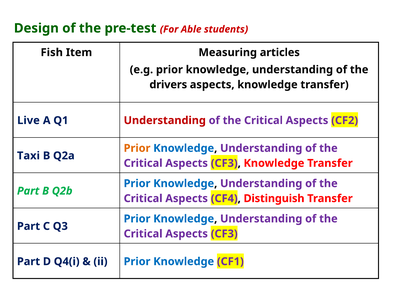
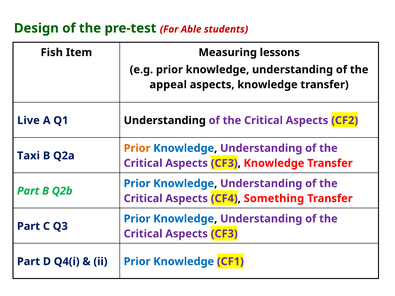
articles: articles -> lessons
drivers: drivers -> appeal
Understanding at (165, 121) colour: red -> black
Distinguish: Distinguish -> Something
